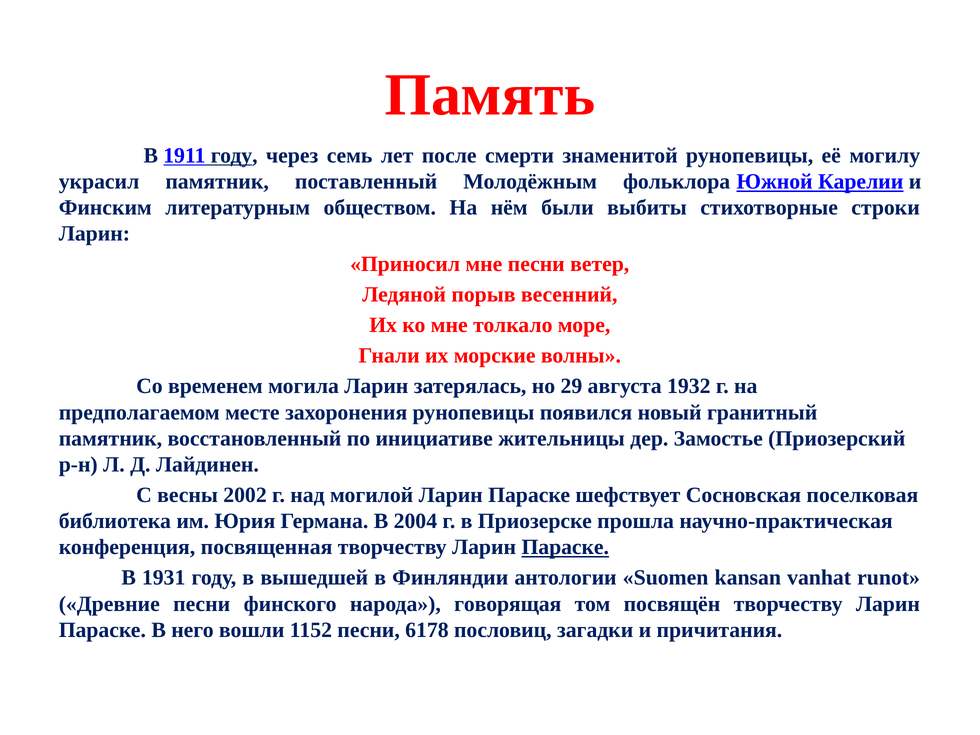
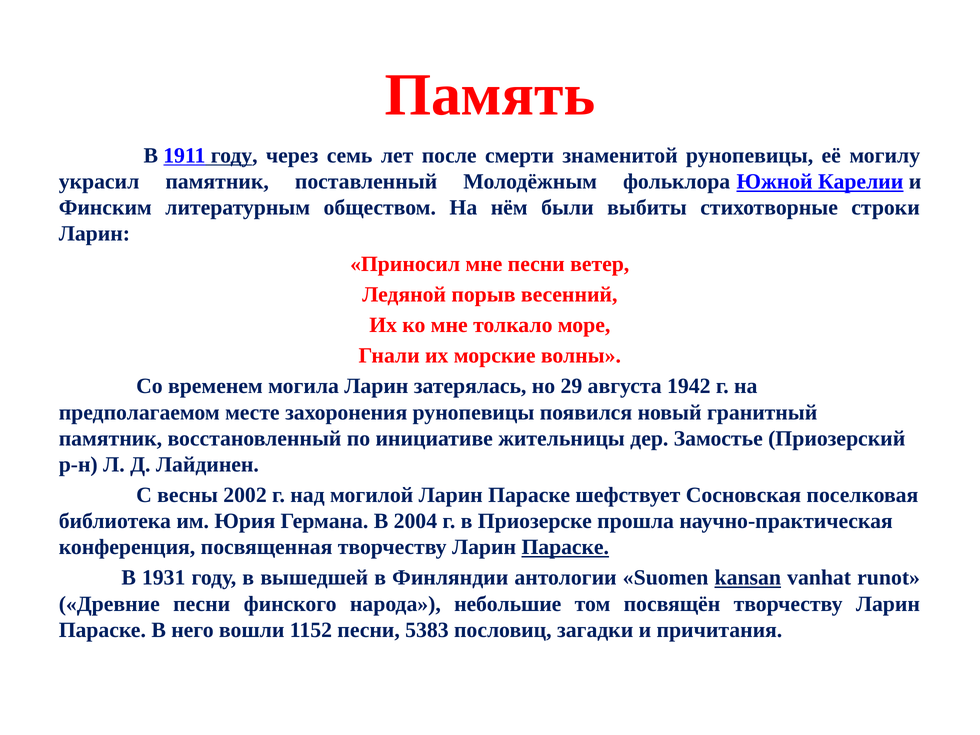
1932: 1932 -> 1942
kansan underline: none -> present
говорящая: говорящая -> небольшие
6178: 6178 -> 5383
